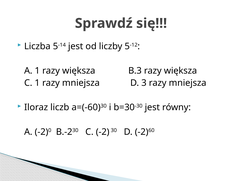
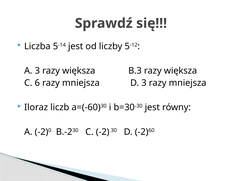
A 1: 1 -> 3
C 1: 1 -> 6
